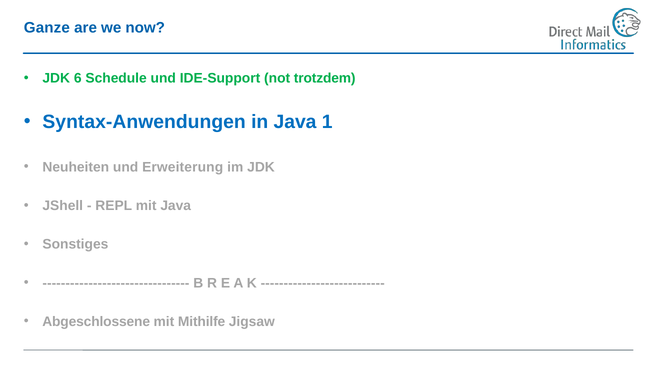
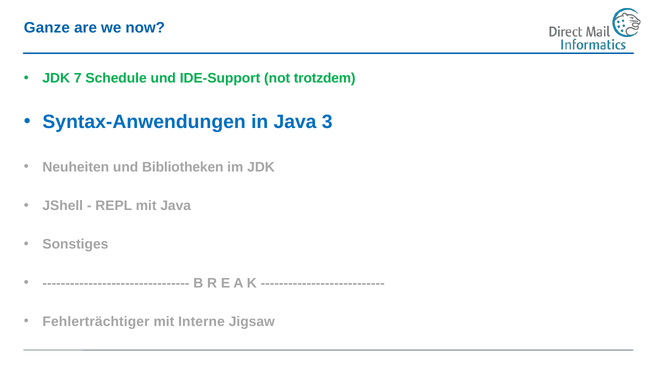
6: 6 -> 7
1: 1 -> 3
Erweiterung: Erweiterung -> Bibliotheken
Abgeschlossene: Abgeschlossene -> Fehlerträchtiger
Mithilfe: Mithilfe -> Interne
